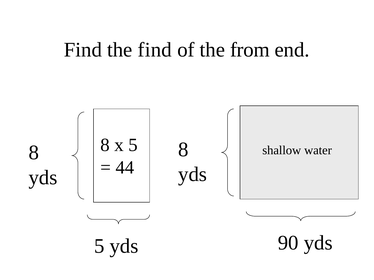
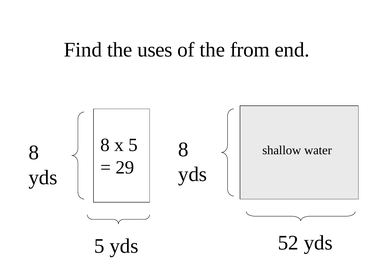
the find: find -> uses
44: 44 -> 29
90: 90 -> 52
